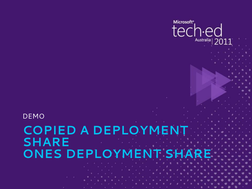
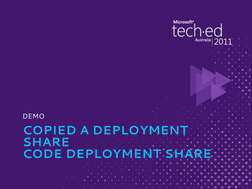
ONES: ONES -> CODE
